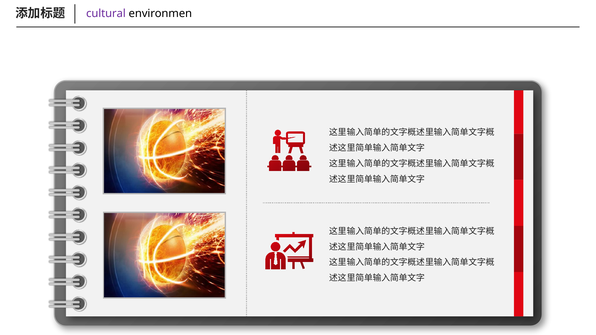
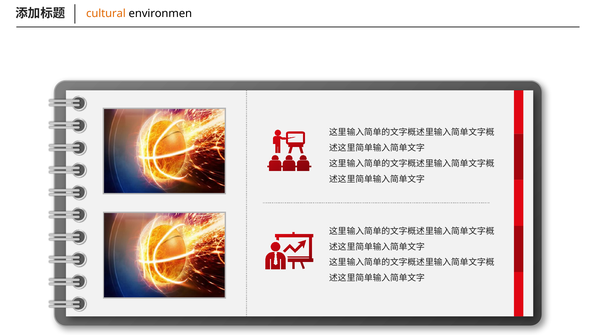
cultural colour: purple -> orange
